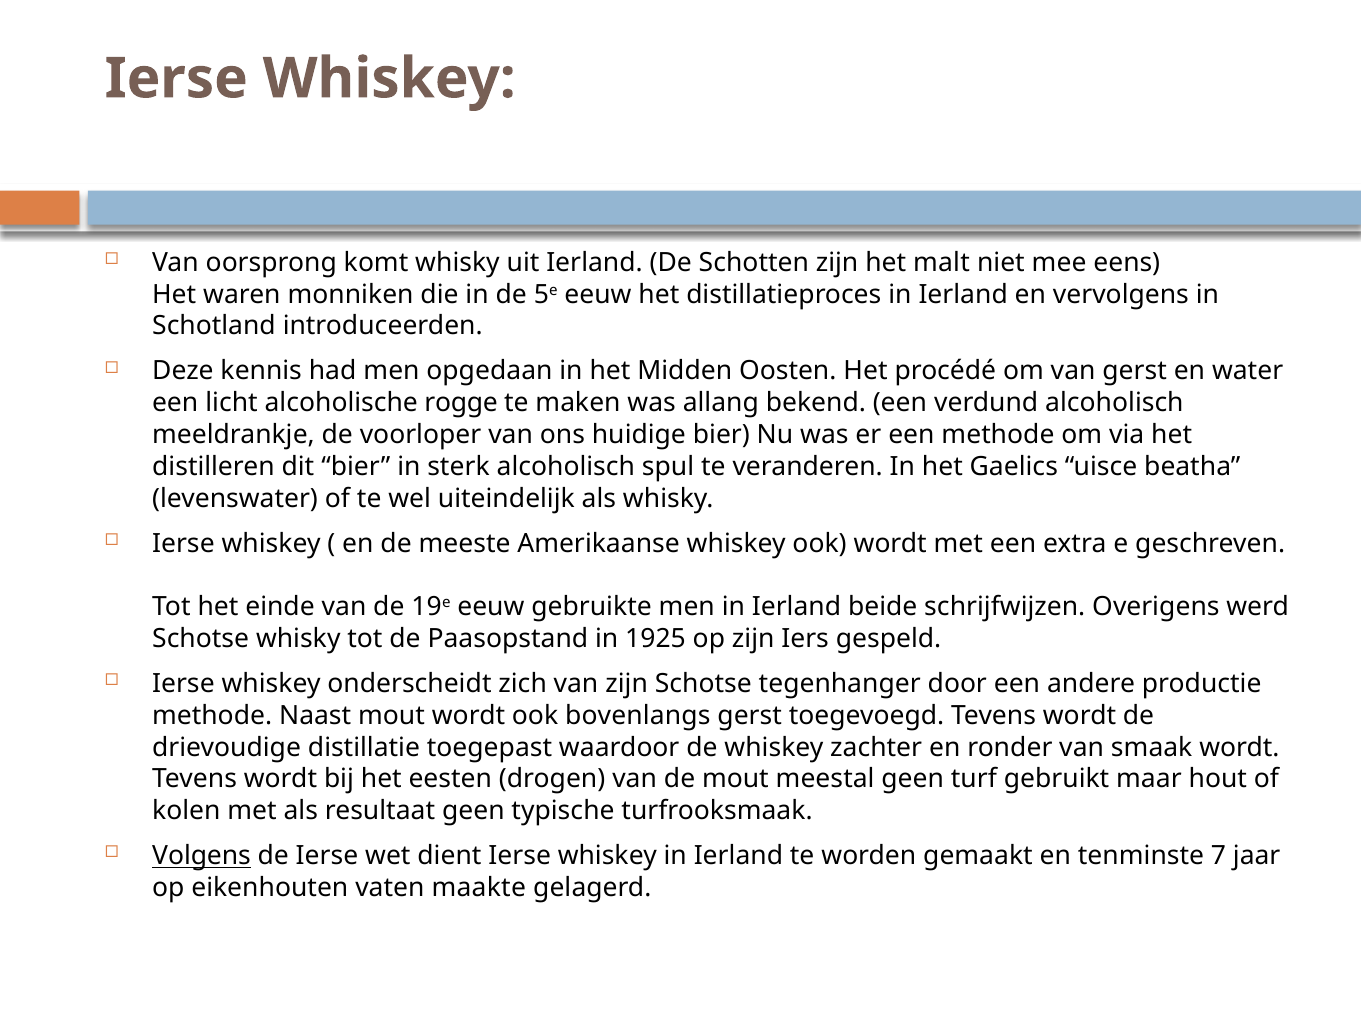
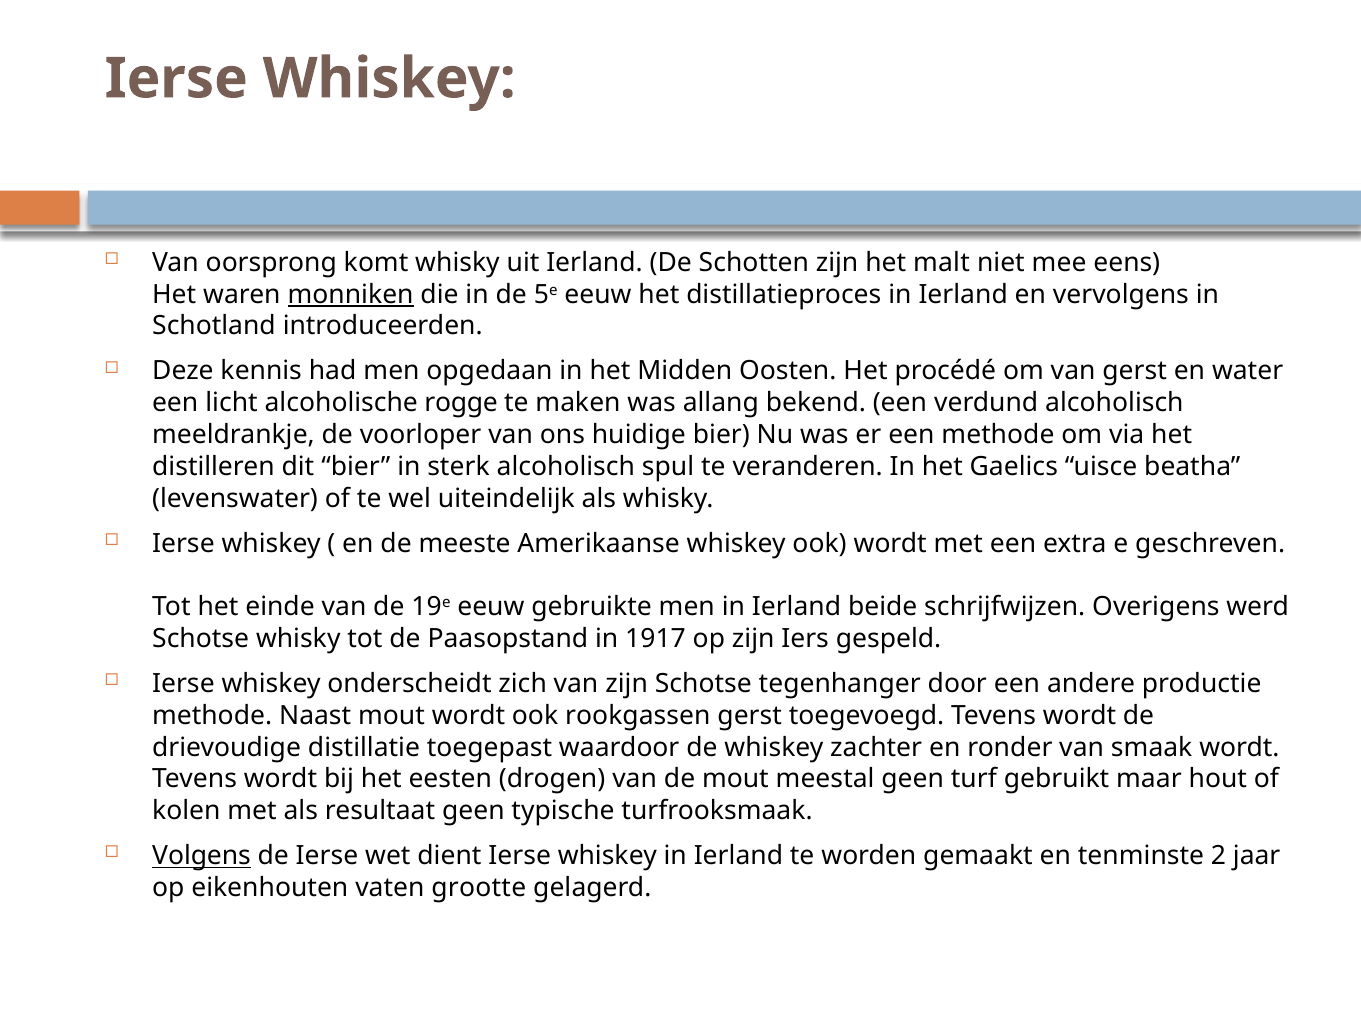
monniken underline: none -> present
1925: 1925 -> 1917
bovenlangs: bovenlangs -> rookgassen
7: 7 -> 2
maakte: maakte -> grootte
